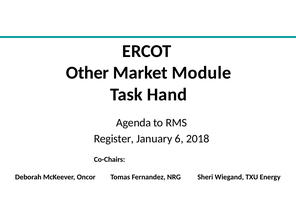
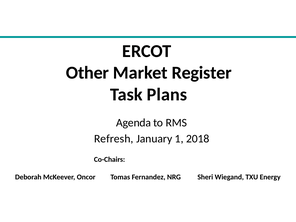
Module: Module -> Register
Hand: Hand -> Plans
Register: Register -> Refresh
6: 6 -> 1
